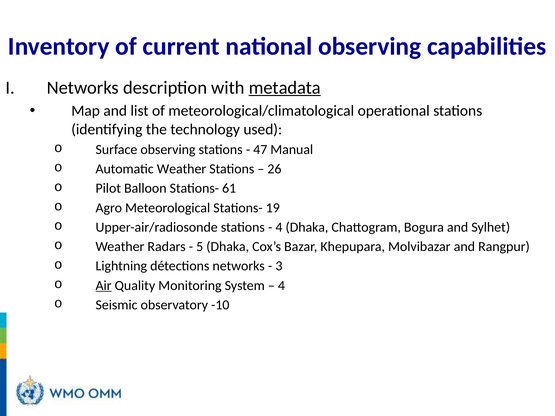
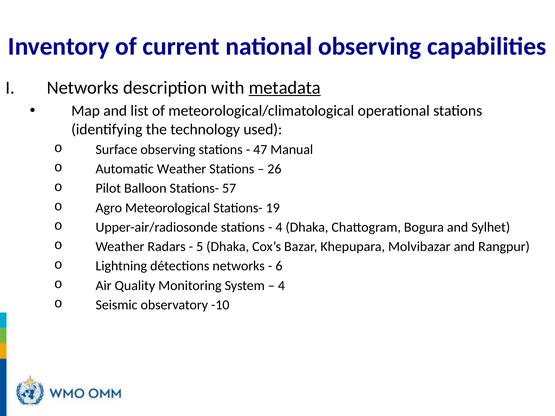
61: 61 -> 57
3: 3 -> 6
Air underline: present -> none
